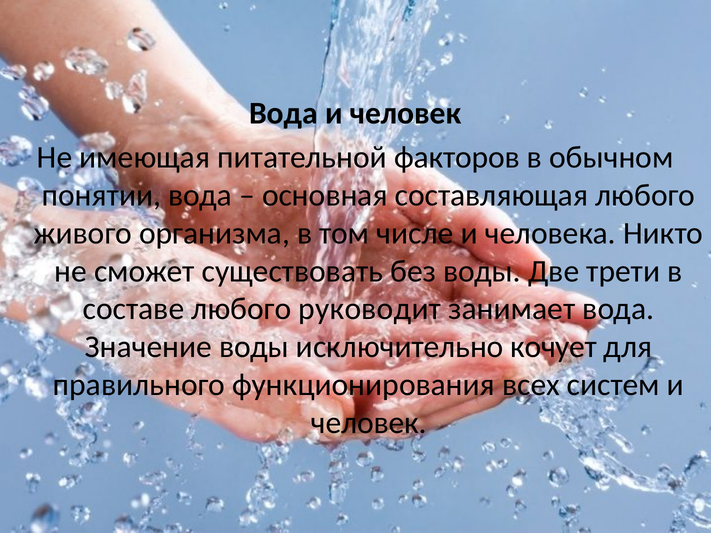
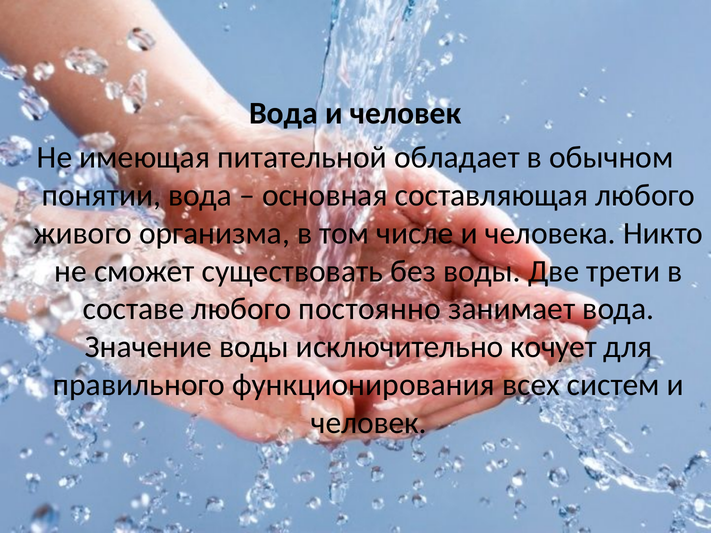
факторов: факторов -> обладает
руководит: руководит -> постоянно
